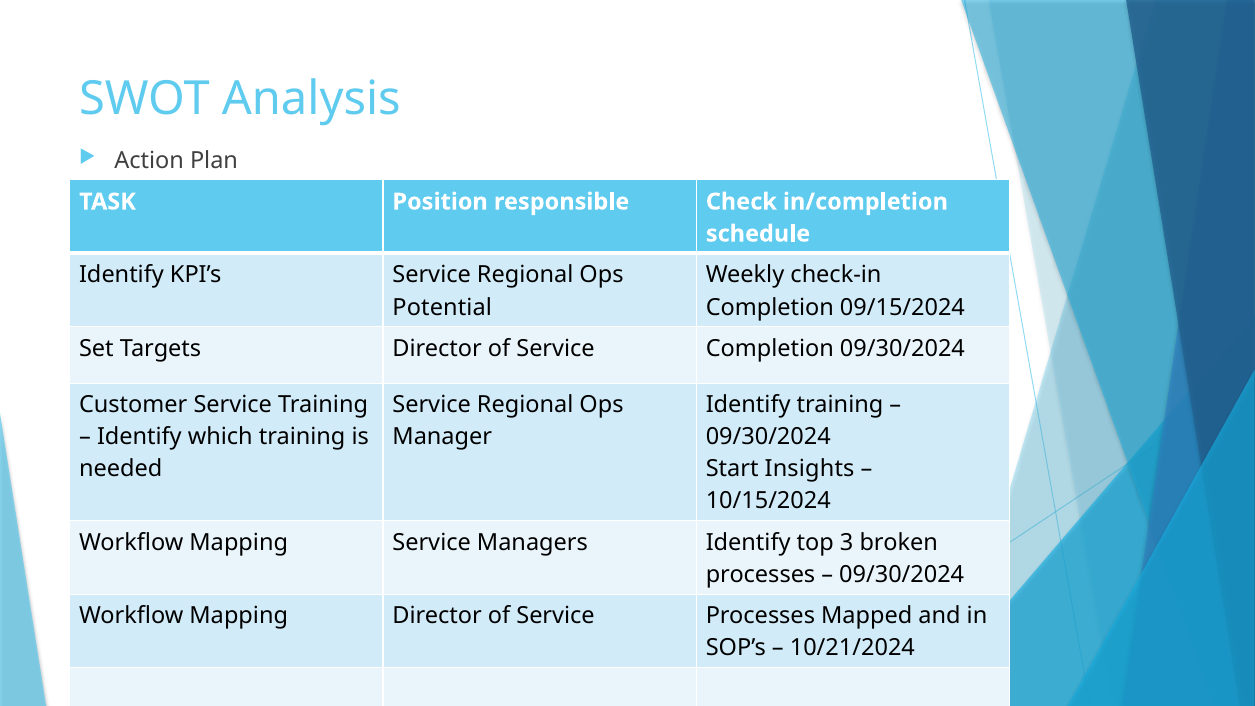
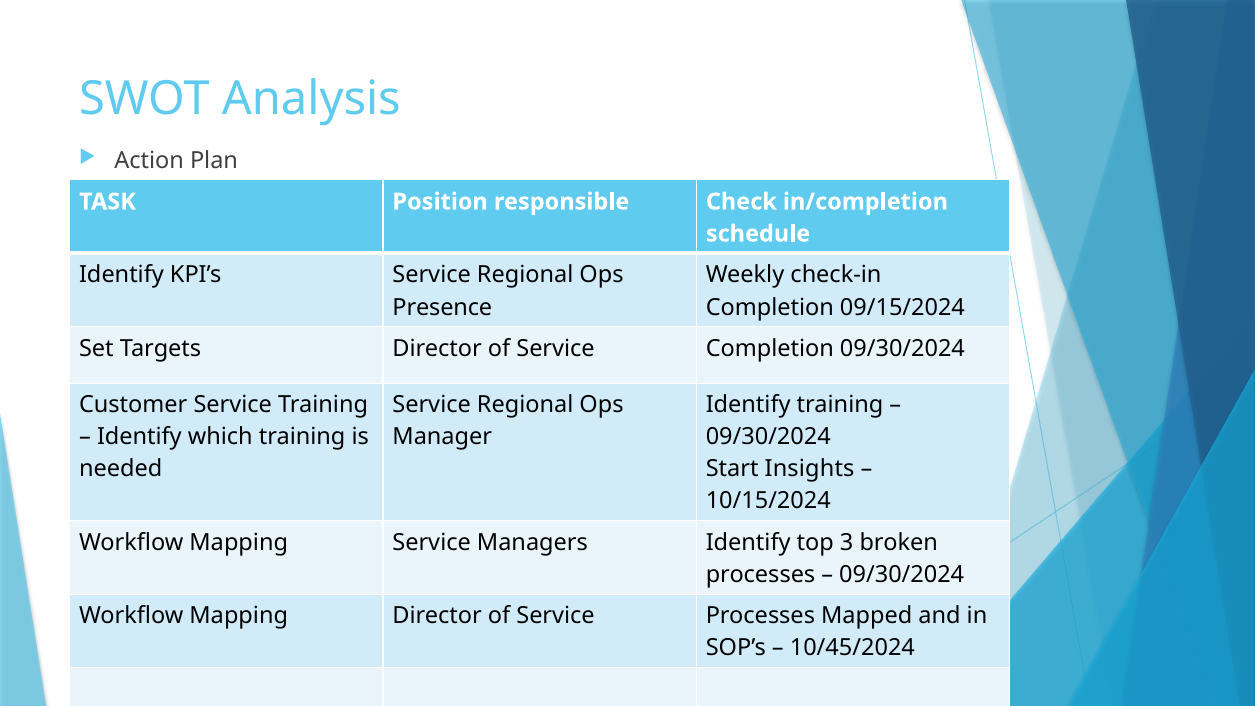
Potential: Potential -> Presence
10/21/2024: 10/21/2024 -> 10/45/2024
